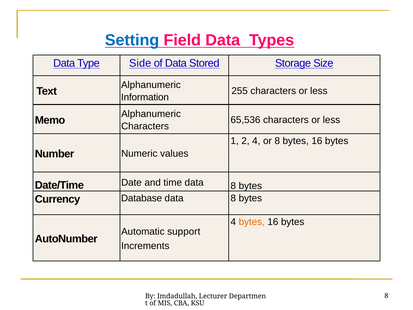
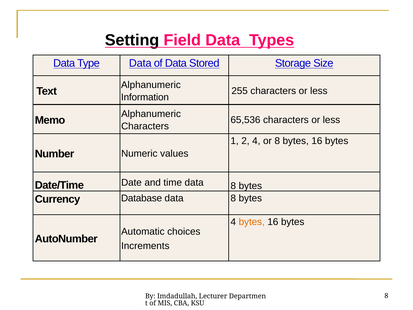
Setting colour: blue -> black
Type Side: Side -> Data
support: support -> choices
